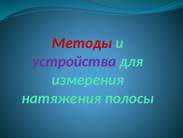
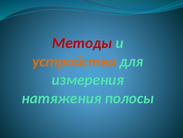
устройства colour: purple -> orange
